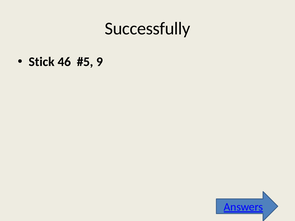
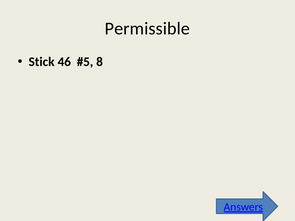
Successfully: Successfully -> Permissible
9: 9 -> 8
